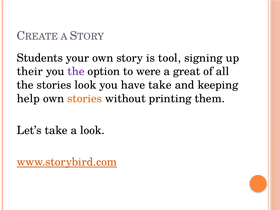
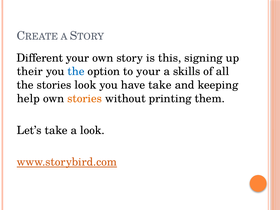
Students: Students -> Different
tool: tool -> this
the at (76, 71) colour: purple -> blue
to were: were -> your
great: great -> skills
